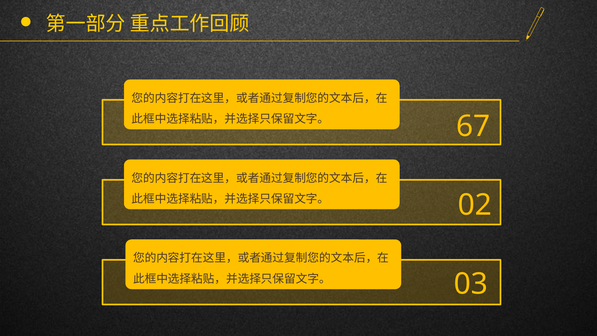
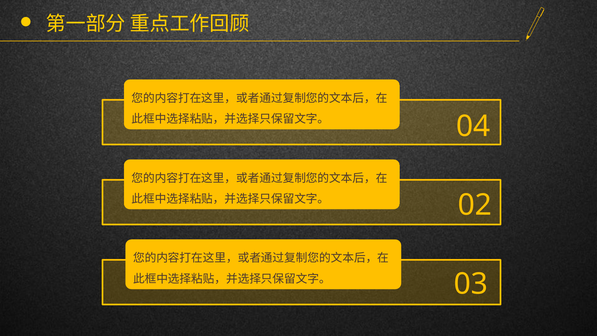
67: 67 -> 04
